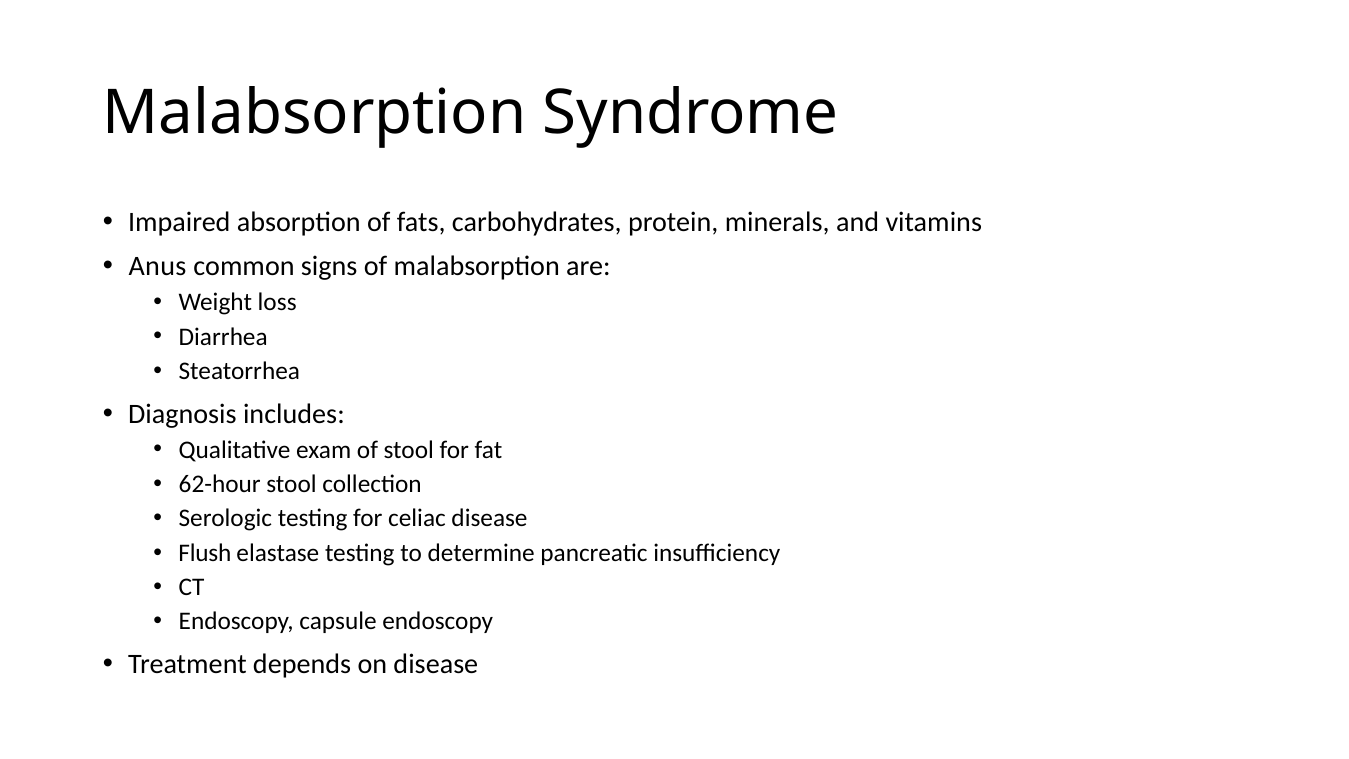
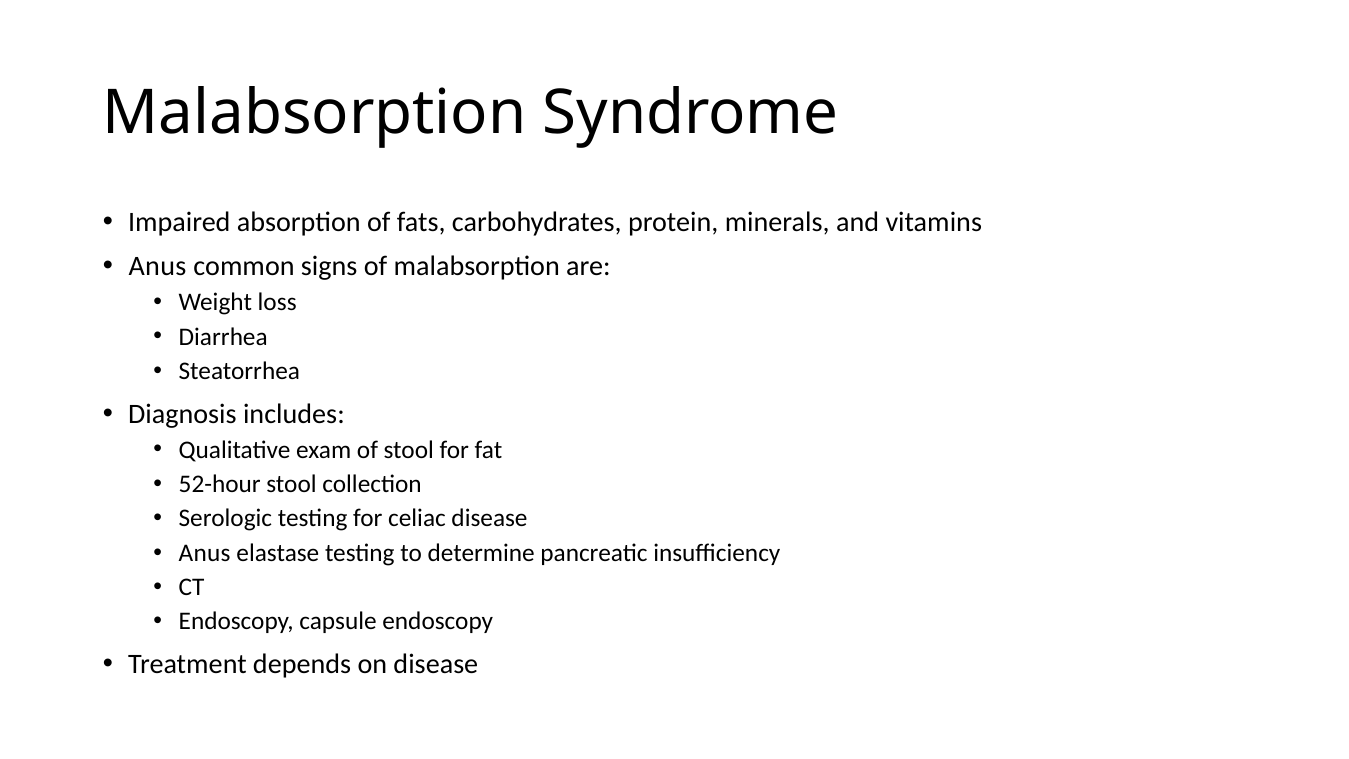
62-hour: 62-hour -> 52-hour
Flush at (205, 553): Flush -> Anus
